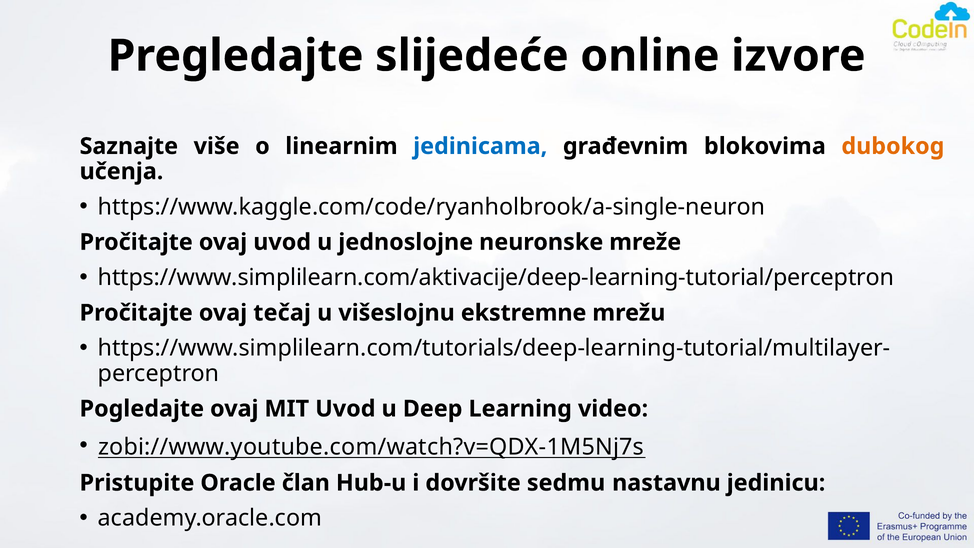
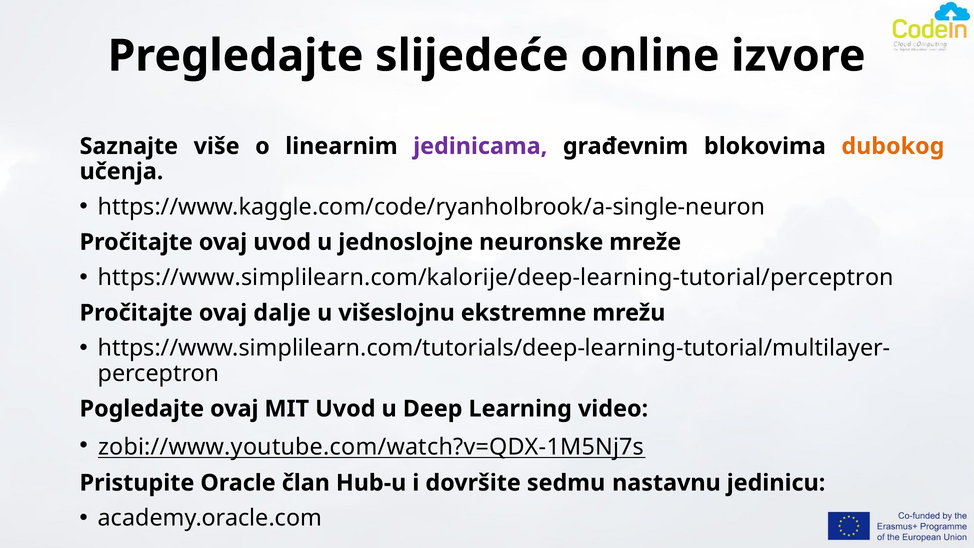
jedinicama colour: blue -> purple
https://www.simplilearn.com/aktivacije/deep-learning-tutorial/perceptron: https://www.simplilearn.com/aktivacije/deep-learning-tutorial/perceptron -> https://www.simplilearn.com/kalorije/deep-learning-tutorial/perceptron
tečaj: tečaj -> dalje
